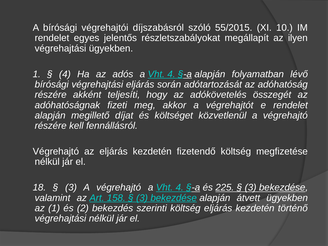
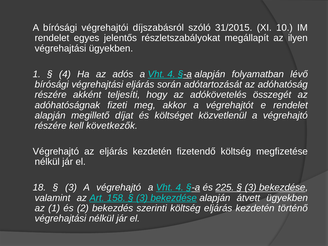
55/2015: 55/2015 -> 31/2015
fennállásról: fennállásról -> következők
